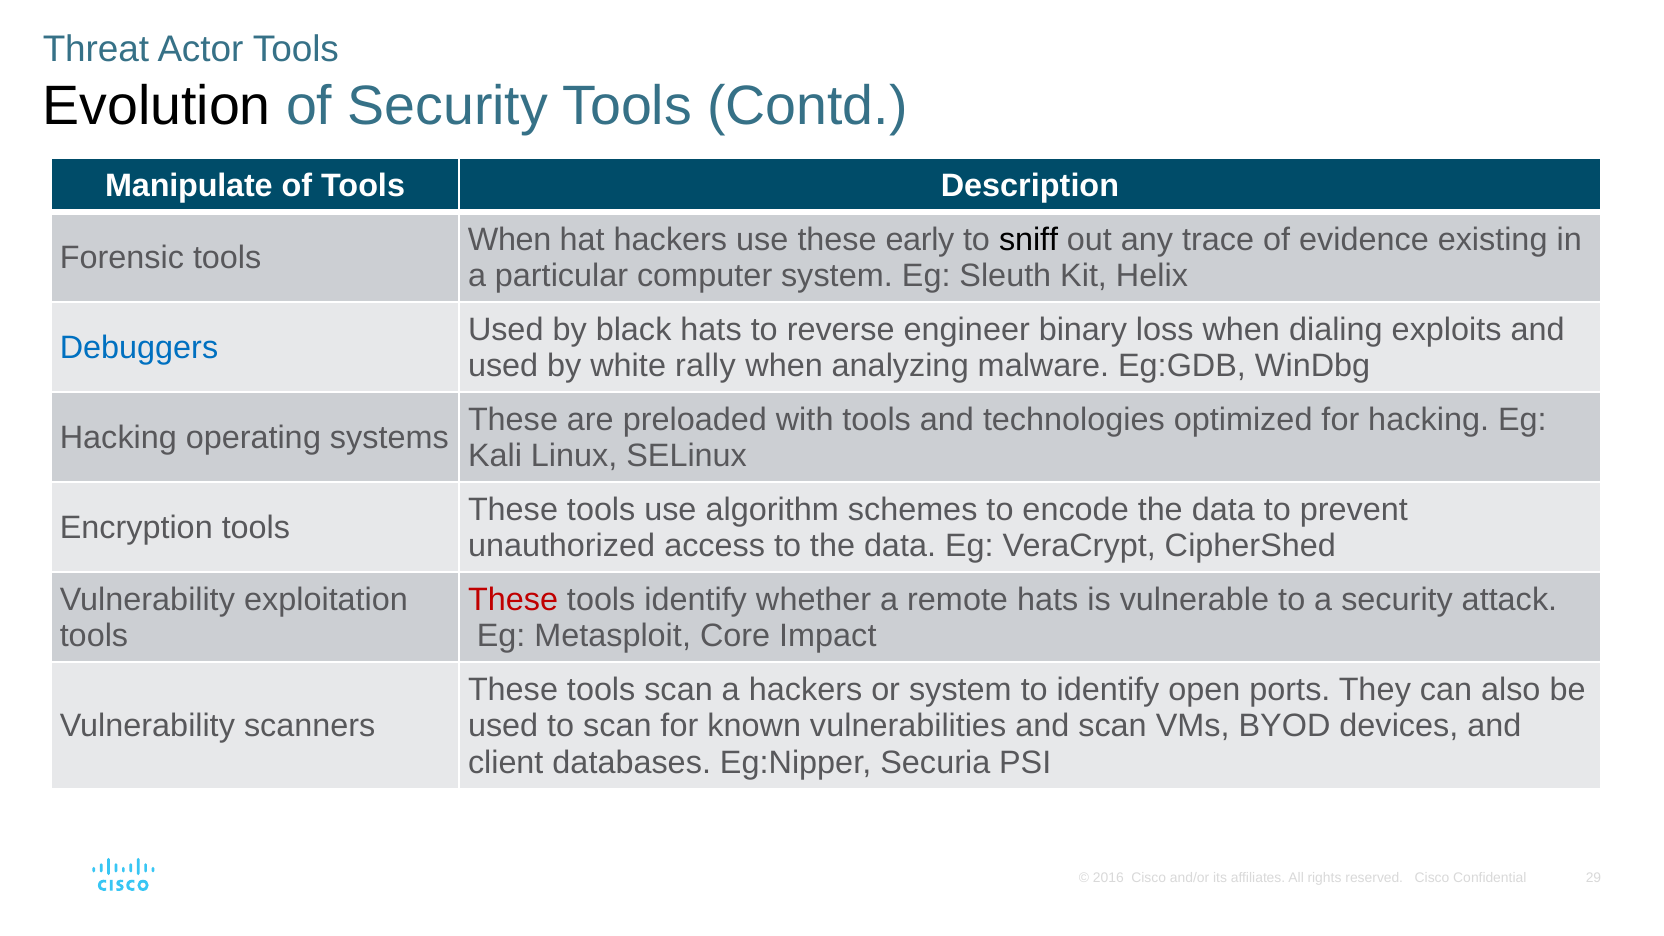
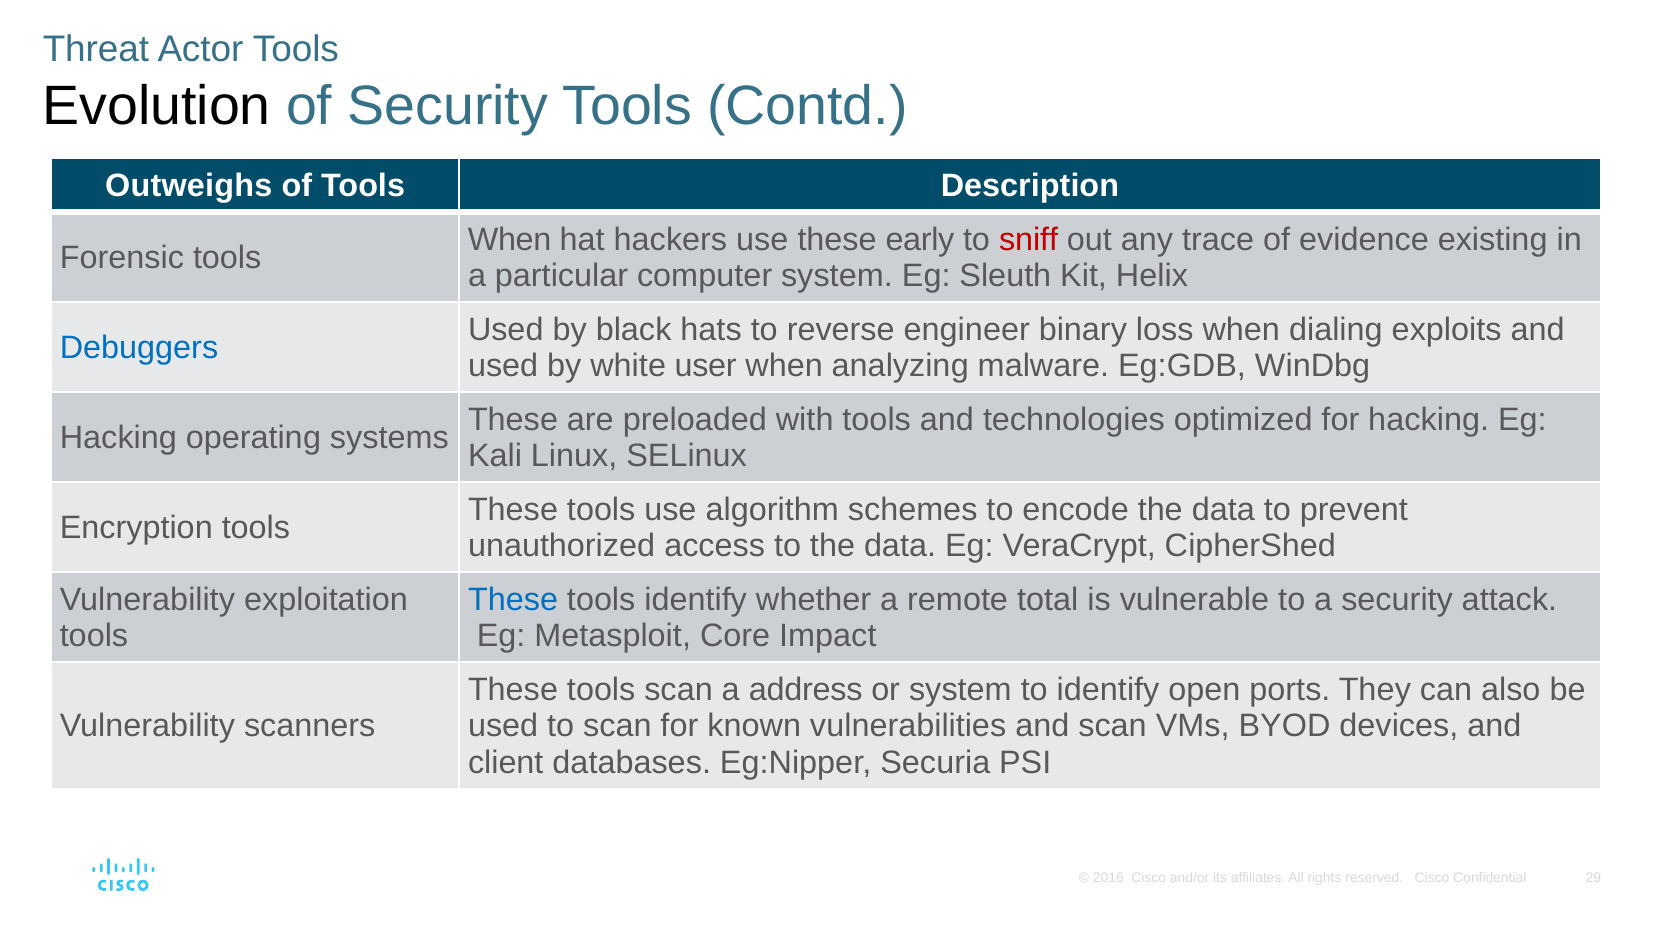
Manipulate: Manipulate -> Outweighs
sniff colour: black -> red
rally: rally -> user
These at (513, 600) colour: red -> blue
remote hats: hats -> total
a hackers: hackers -> address
